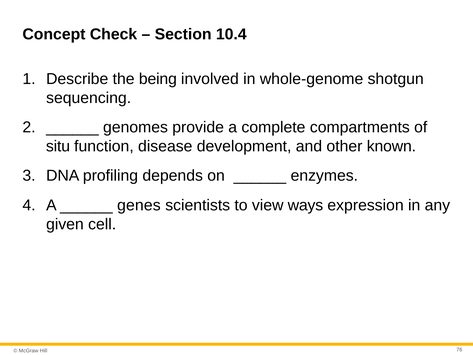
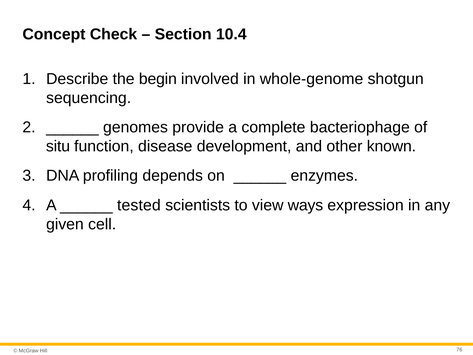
being: being -> begin
compartments: compartments -> bacteriophage
genes: genes -> tested
